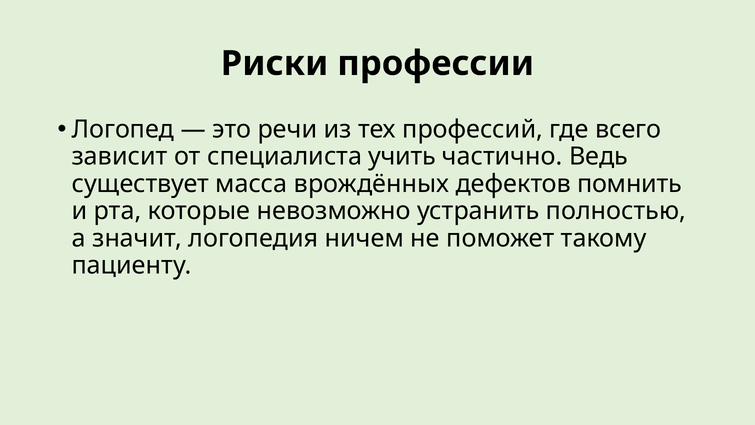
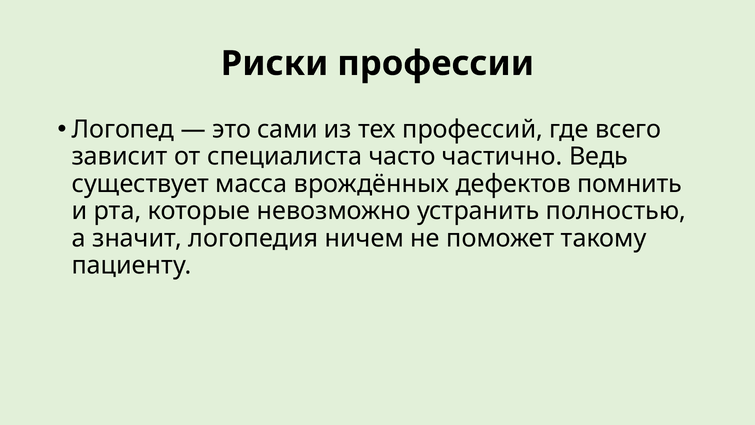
речи: речи -> сами
учить: учить -> часто
